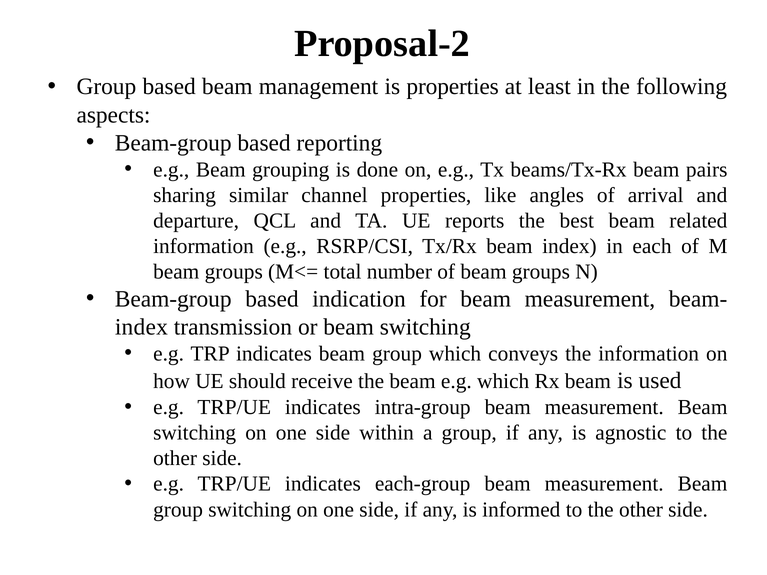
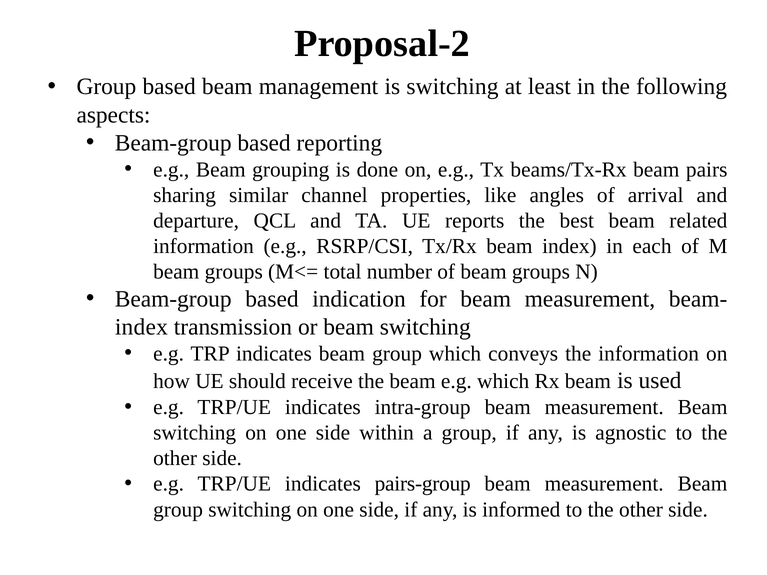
is properties: properties -> switching
each-group: each-group -> pairs-group
